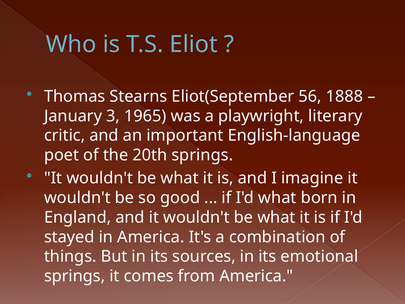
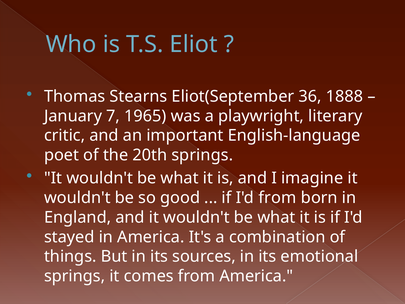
56: 56 -> 36
3: 3 -> 7
I'd what: what -> from
